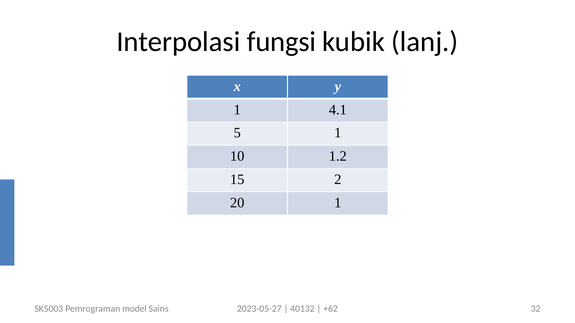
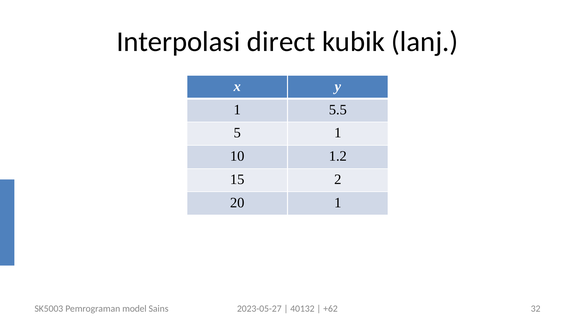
fungsi: fungsi -> direct
4.1: 4.1 -> 5.5
